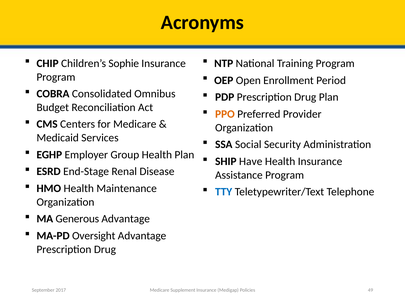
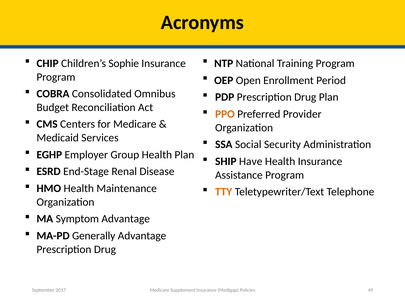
TTY colour: blue -> orange
Generous: Generous -> Symptom
Oversight: Oversight -> Generally
